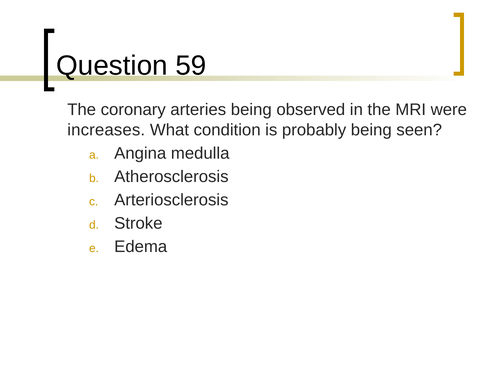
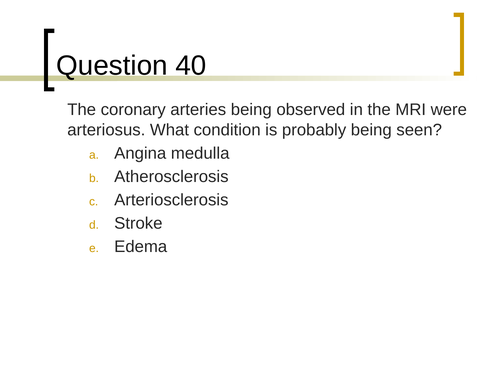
59: 59 -> 40
increases: increases -> arteriosus
